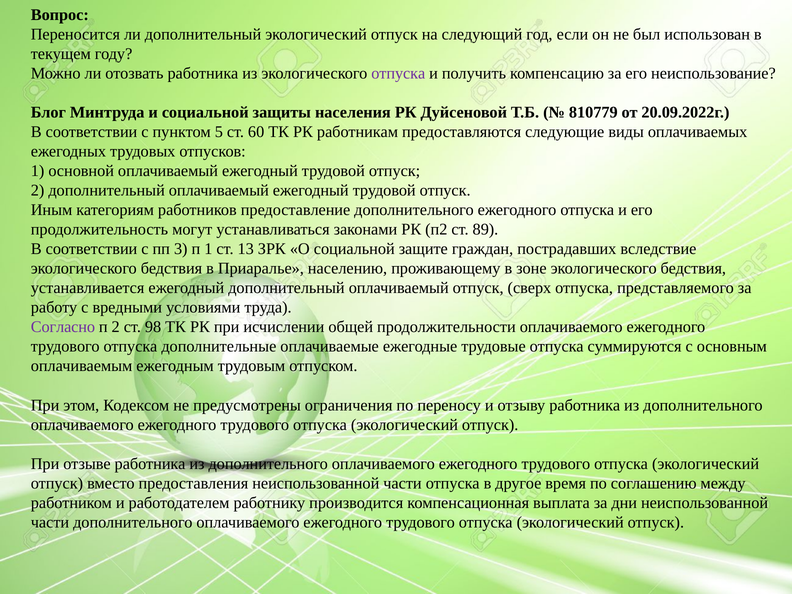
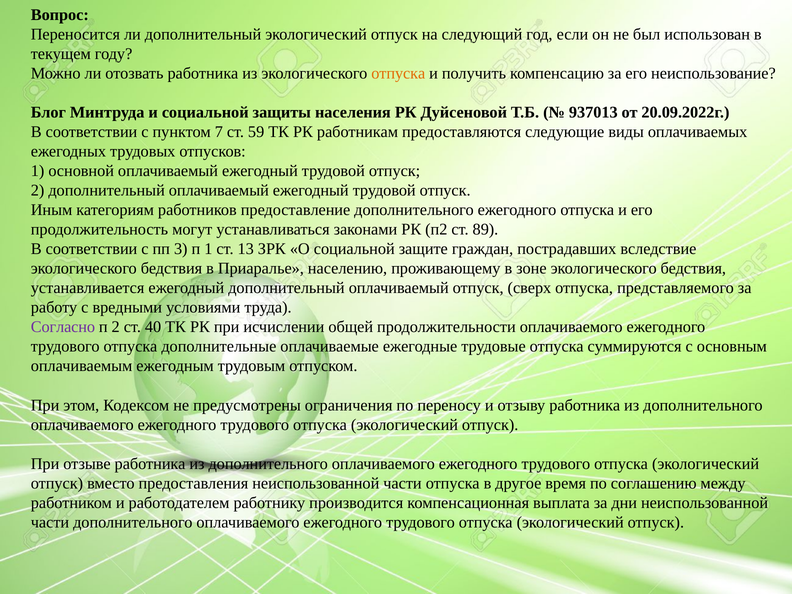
отпуска at (398, 73) colour: purple -> orange
810779: 810779 -> 937013
5: 5 -> 7
60: 60 -> 59
98: 98 -> 40
